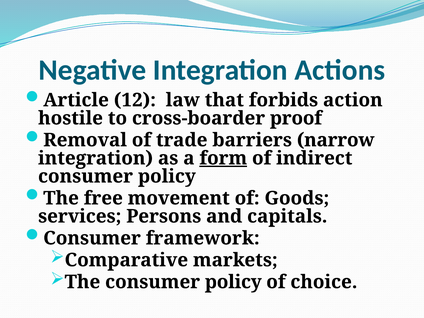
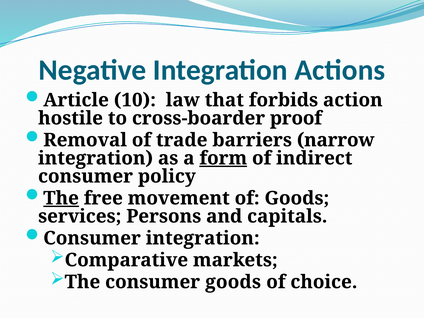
12: 12 -> 10
The at (61, 198) underline: none -> present
Consumer framework: framework -> integration
The consumer policy: policy -> goods
